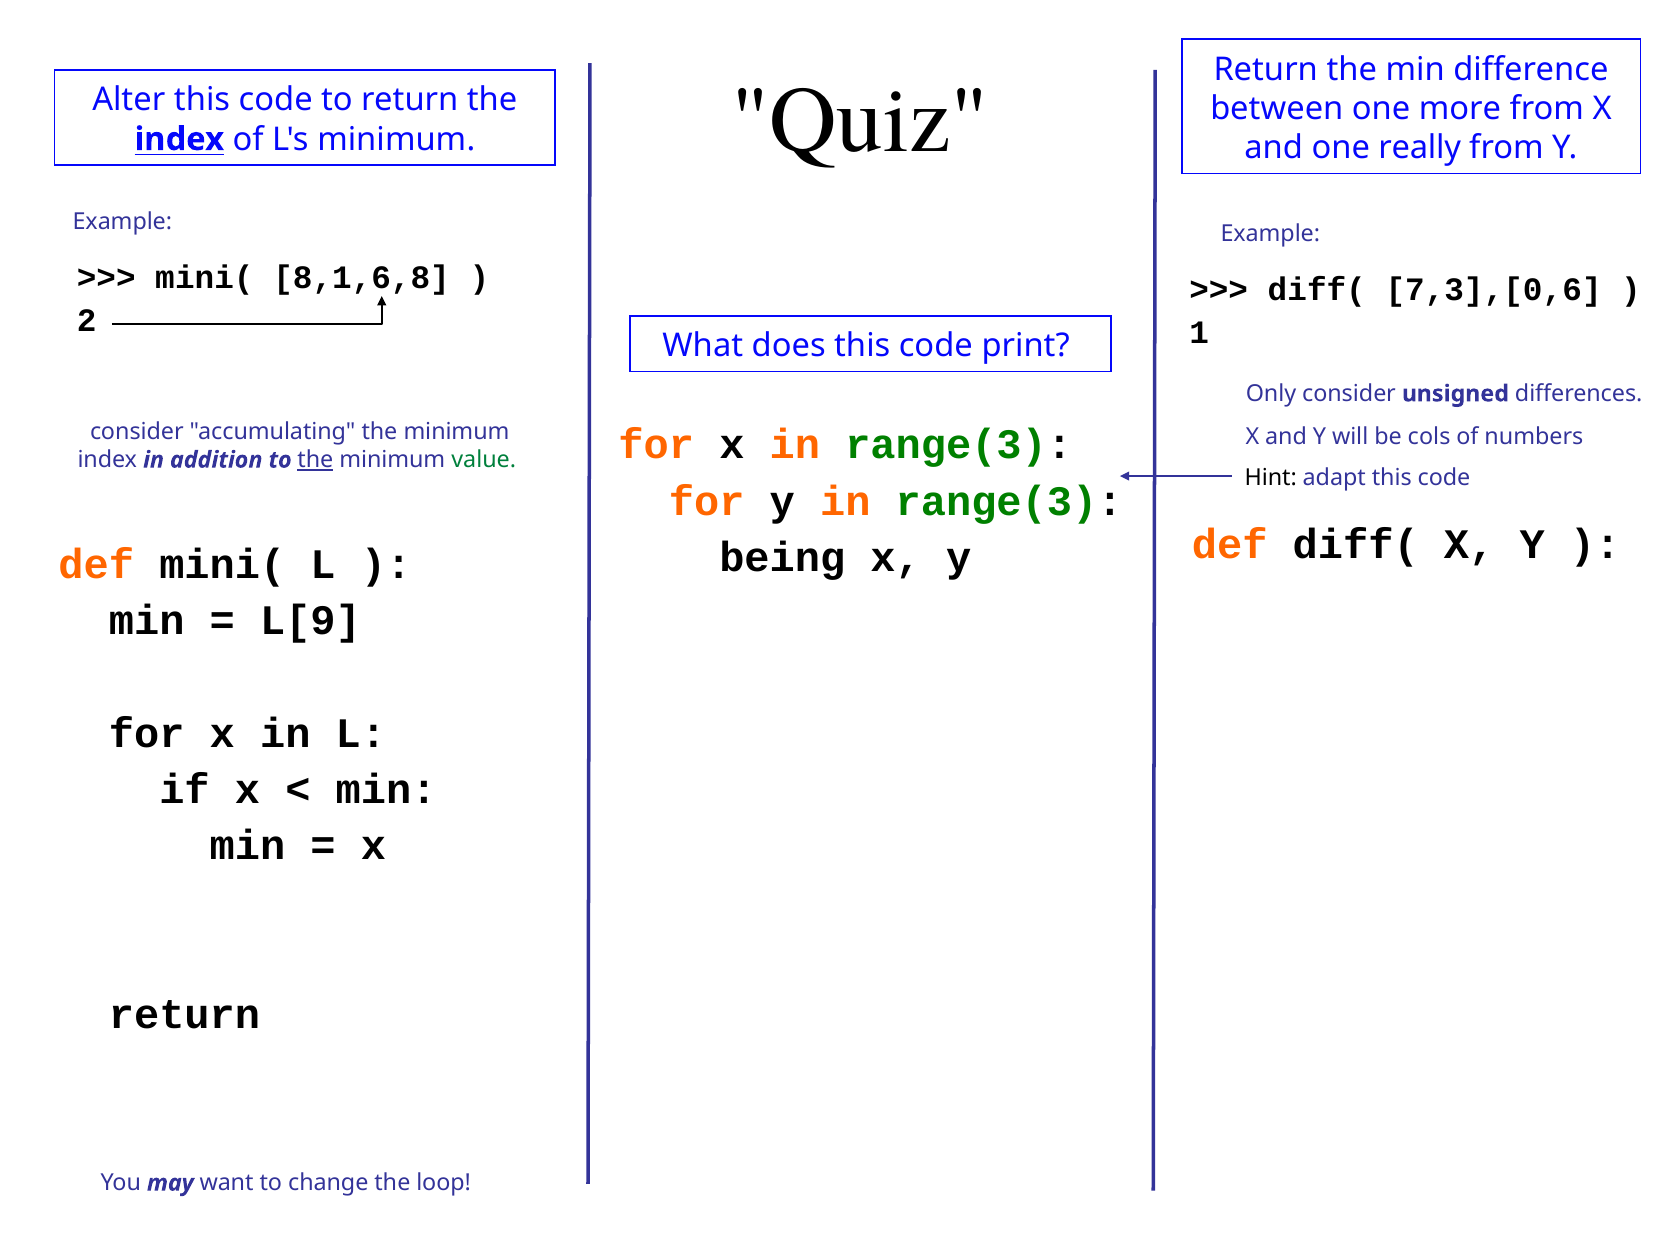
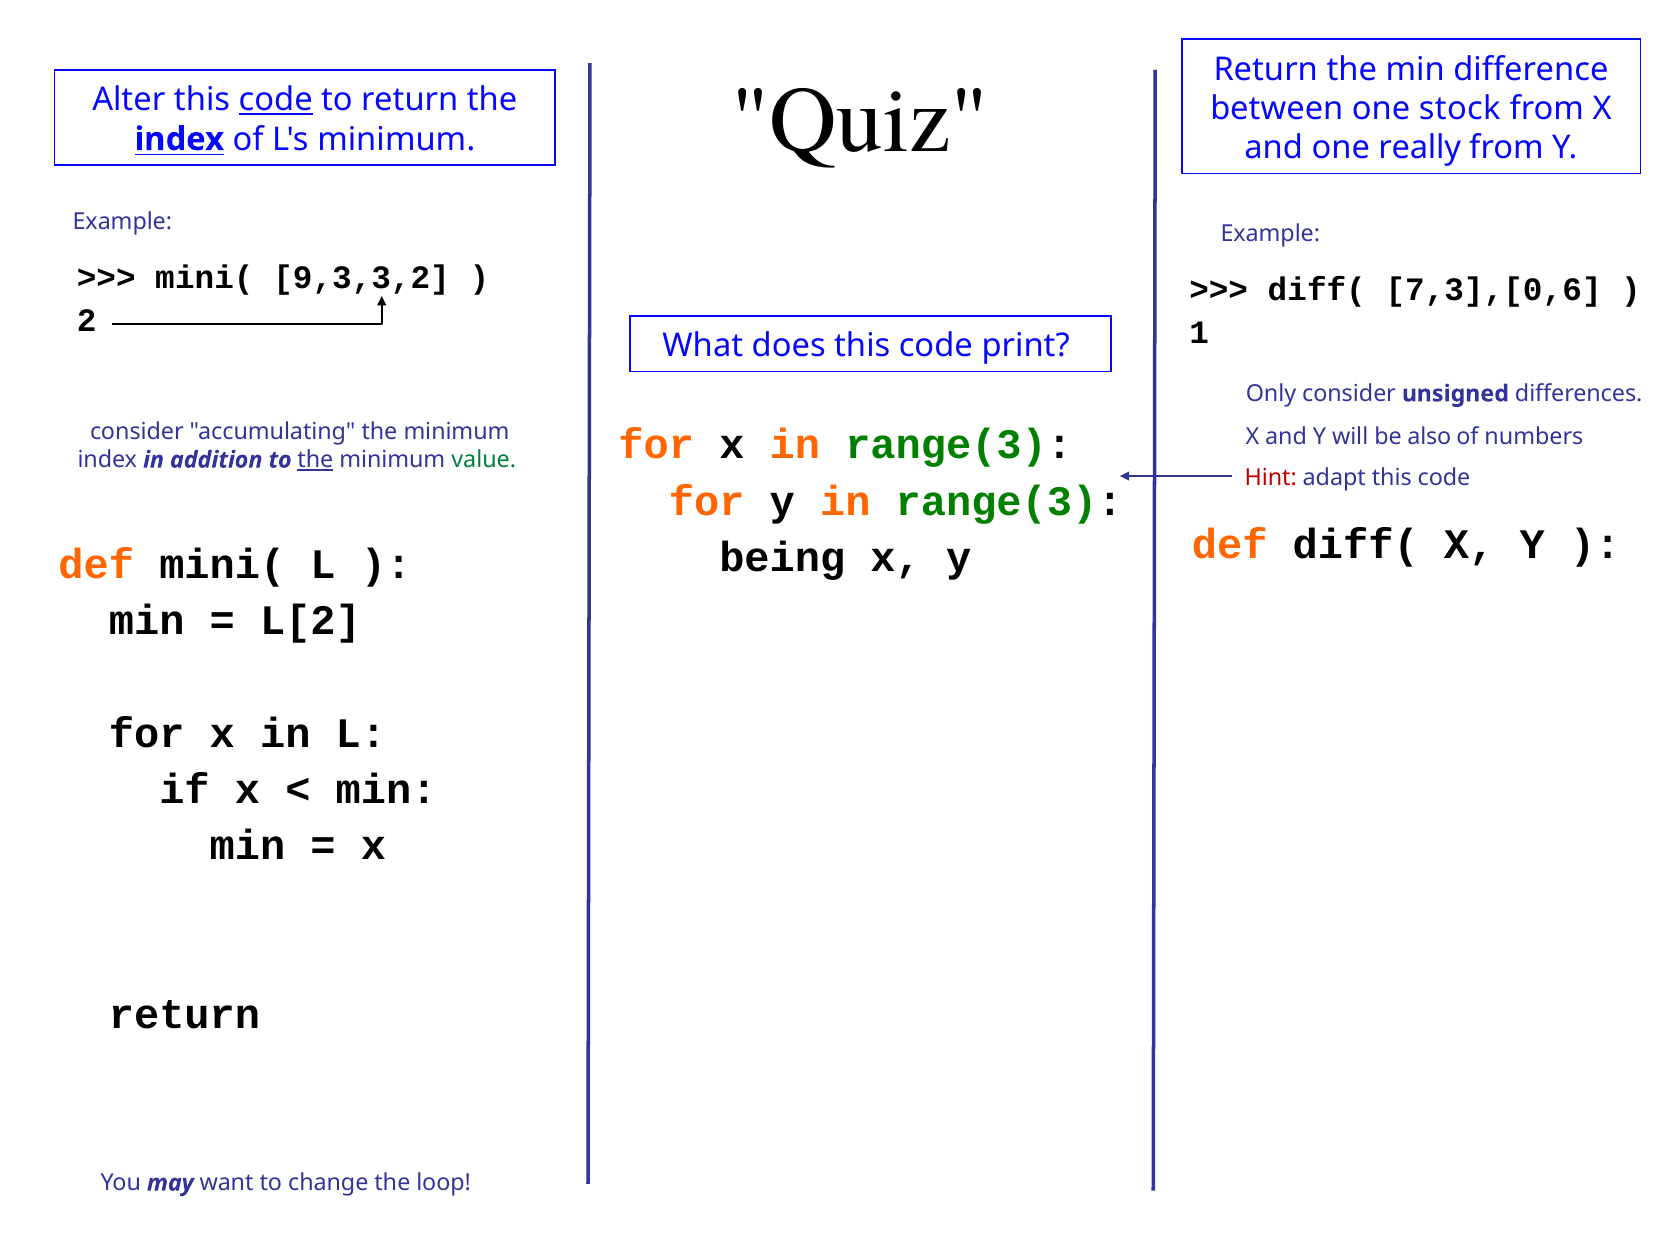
code at (276, 100) underline: none -> present
more: more -> stock
8,1,6,8: 8,1,6,8 -> 9,3,3,2
cols: cols -> also
Hint colour: black -> red
L[9: L[9 -> L[2
